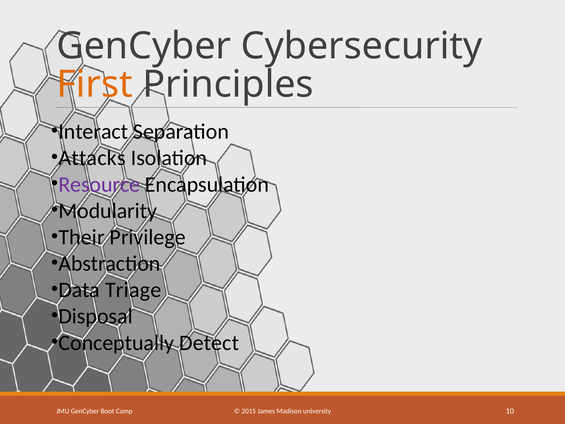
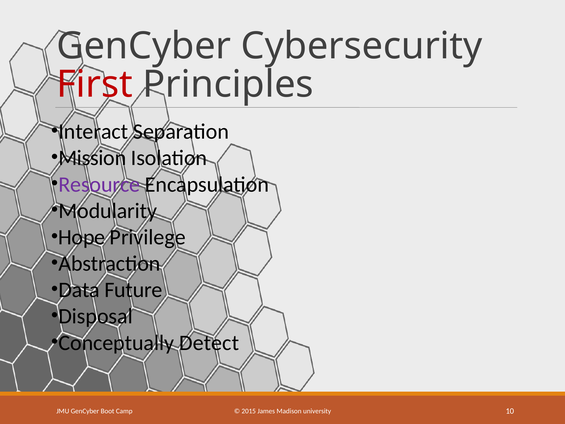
First colour: orange -> red
Attacks: Attacks -> Mission
Their: Their -> Hope
Triage: Triage -> Future
